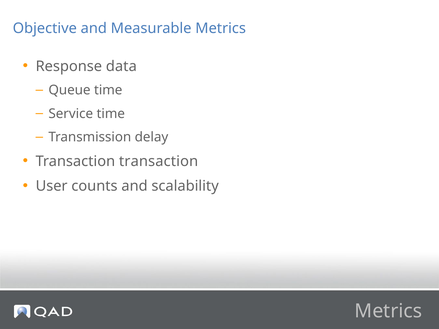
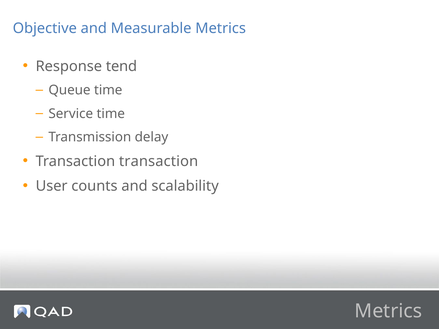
data: data -> tend
